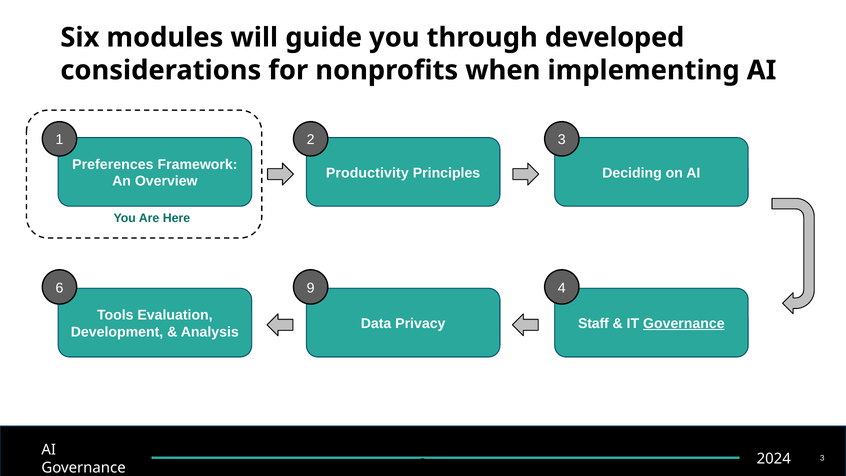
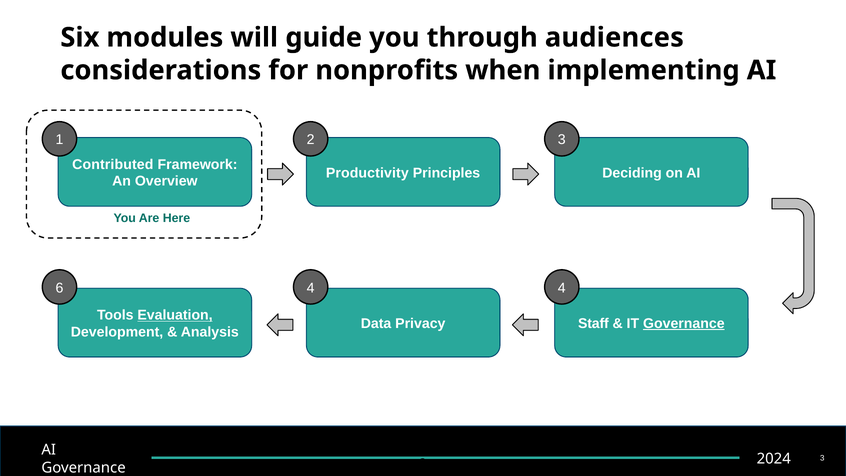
developed: developed -> audiences
Preferences: Preferences -> Contributed
6 9: 9 -> 4
Evaluation underline: none -> present
